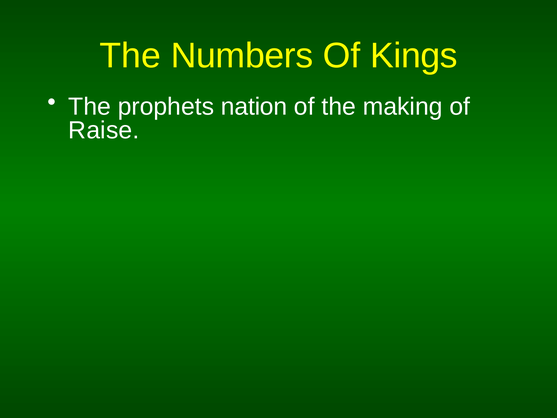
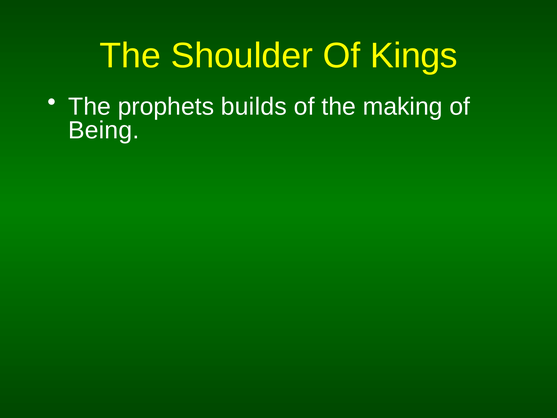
Numbers: Numbers -> Shoulder
nation: nation -> builds
Raise: Raise -> Being
